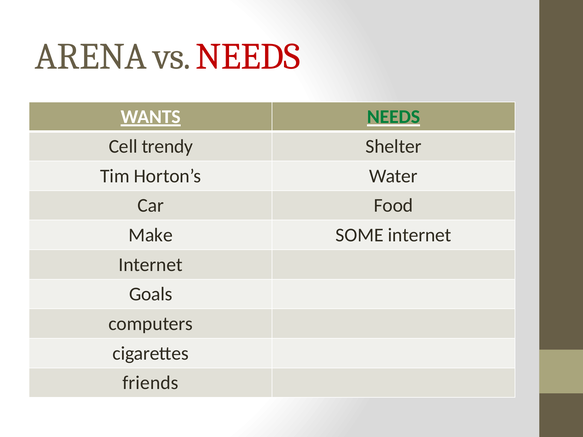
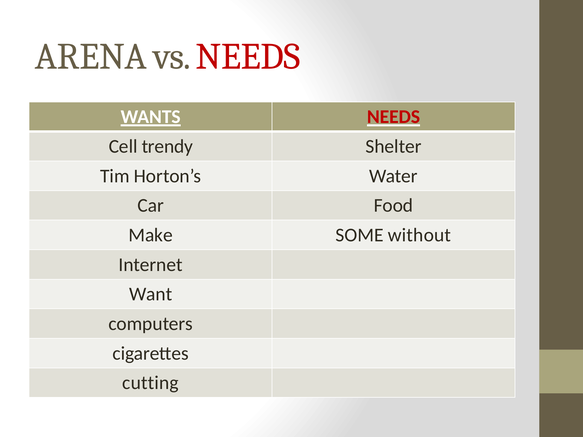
NEEDS at (393, 117) colour: green -> red
SOME internet: internet -> without
Goals: Goals -> Want
friends: friends -> cutting
